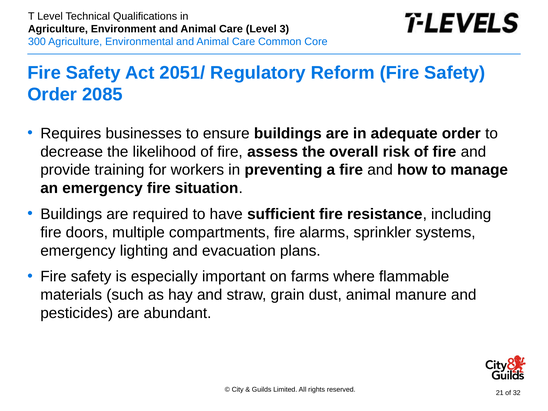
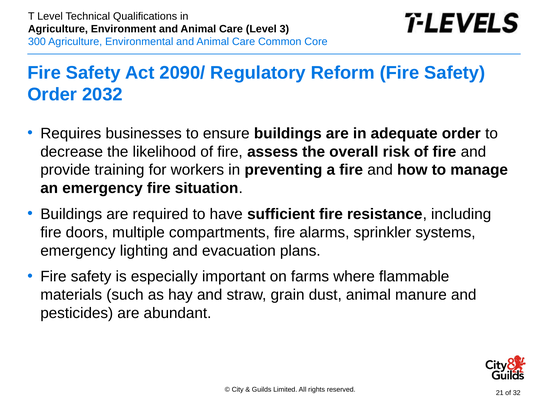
2051/: 2051/ -> 2090/
2085: 2085 -> 2032
